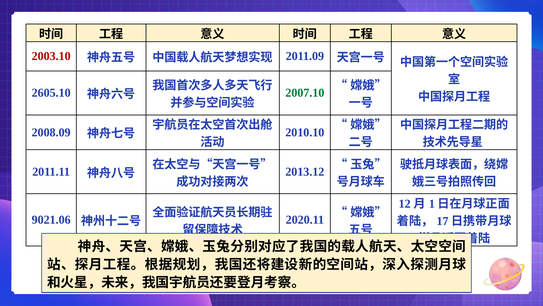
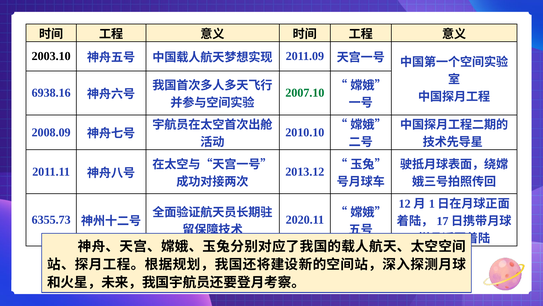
2003.10 colour: red -> black
2605.10: 2605.10 -> 6938.16
9021.06: 9021.06 -> 6355.73
